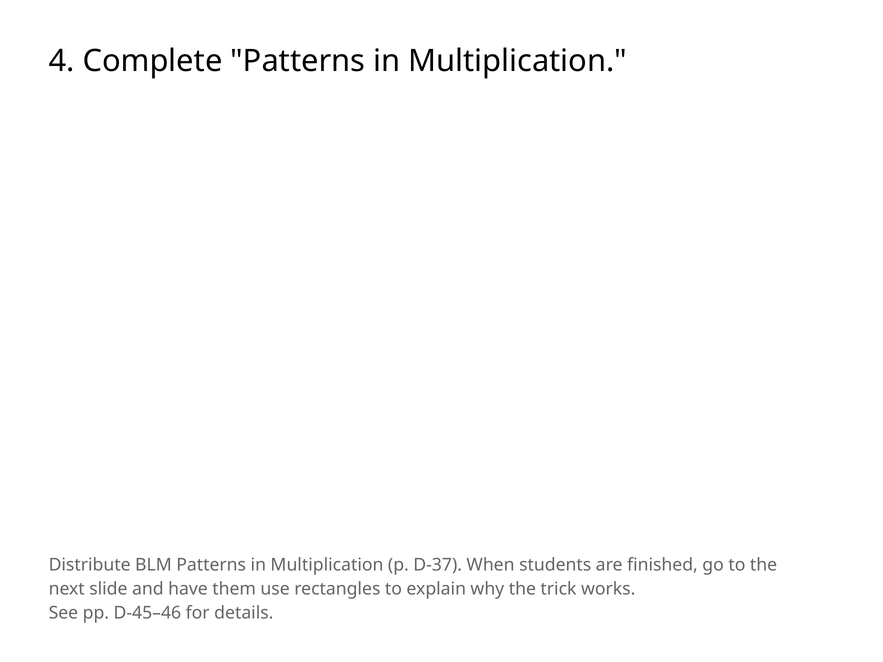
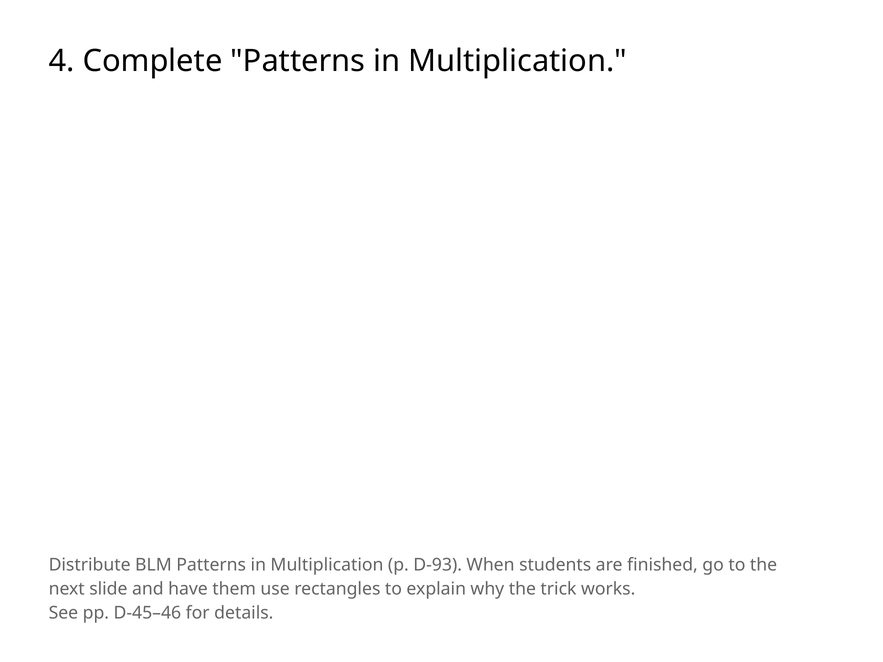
D-37: D-37 -> D-93
